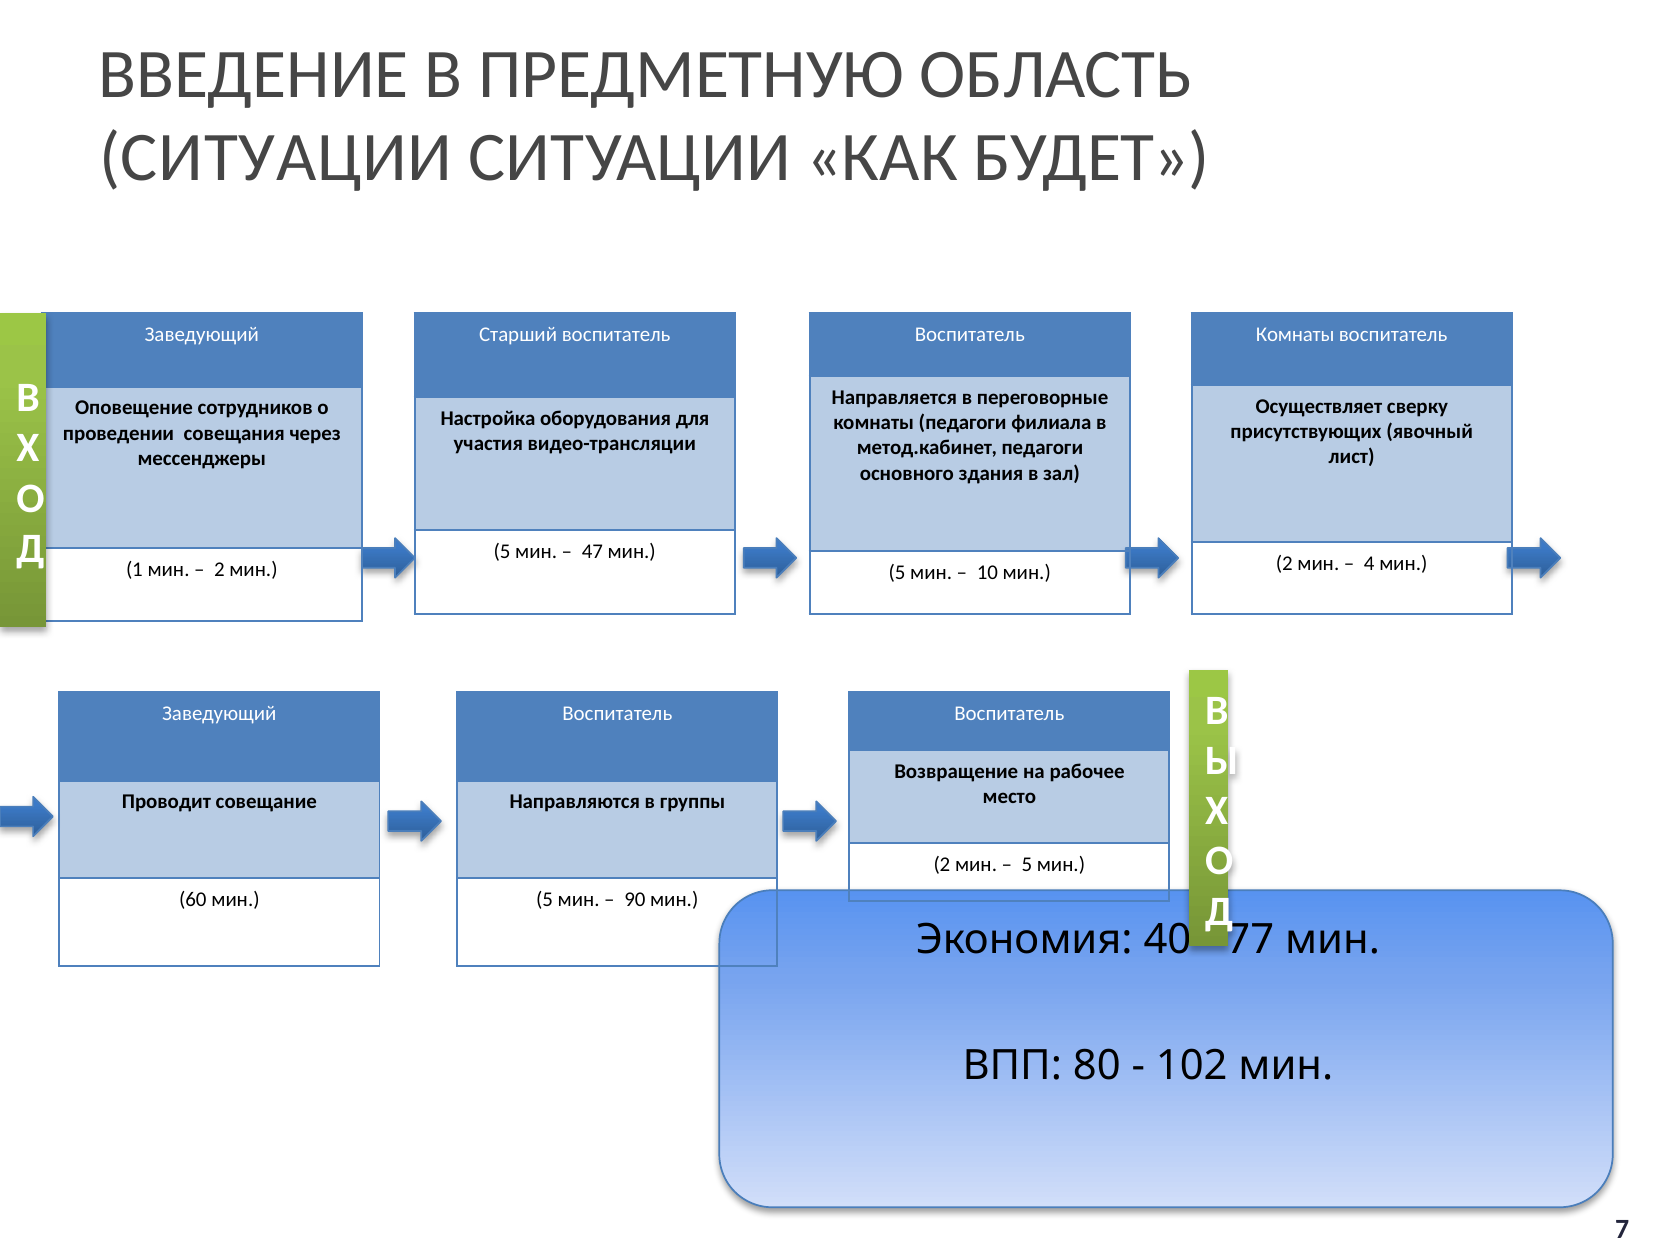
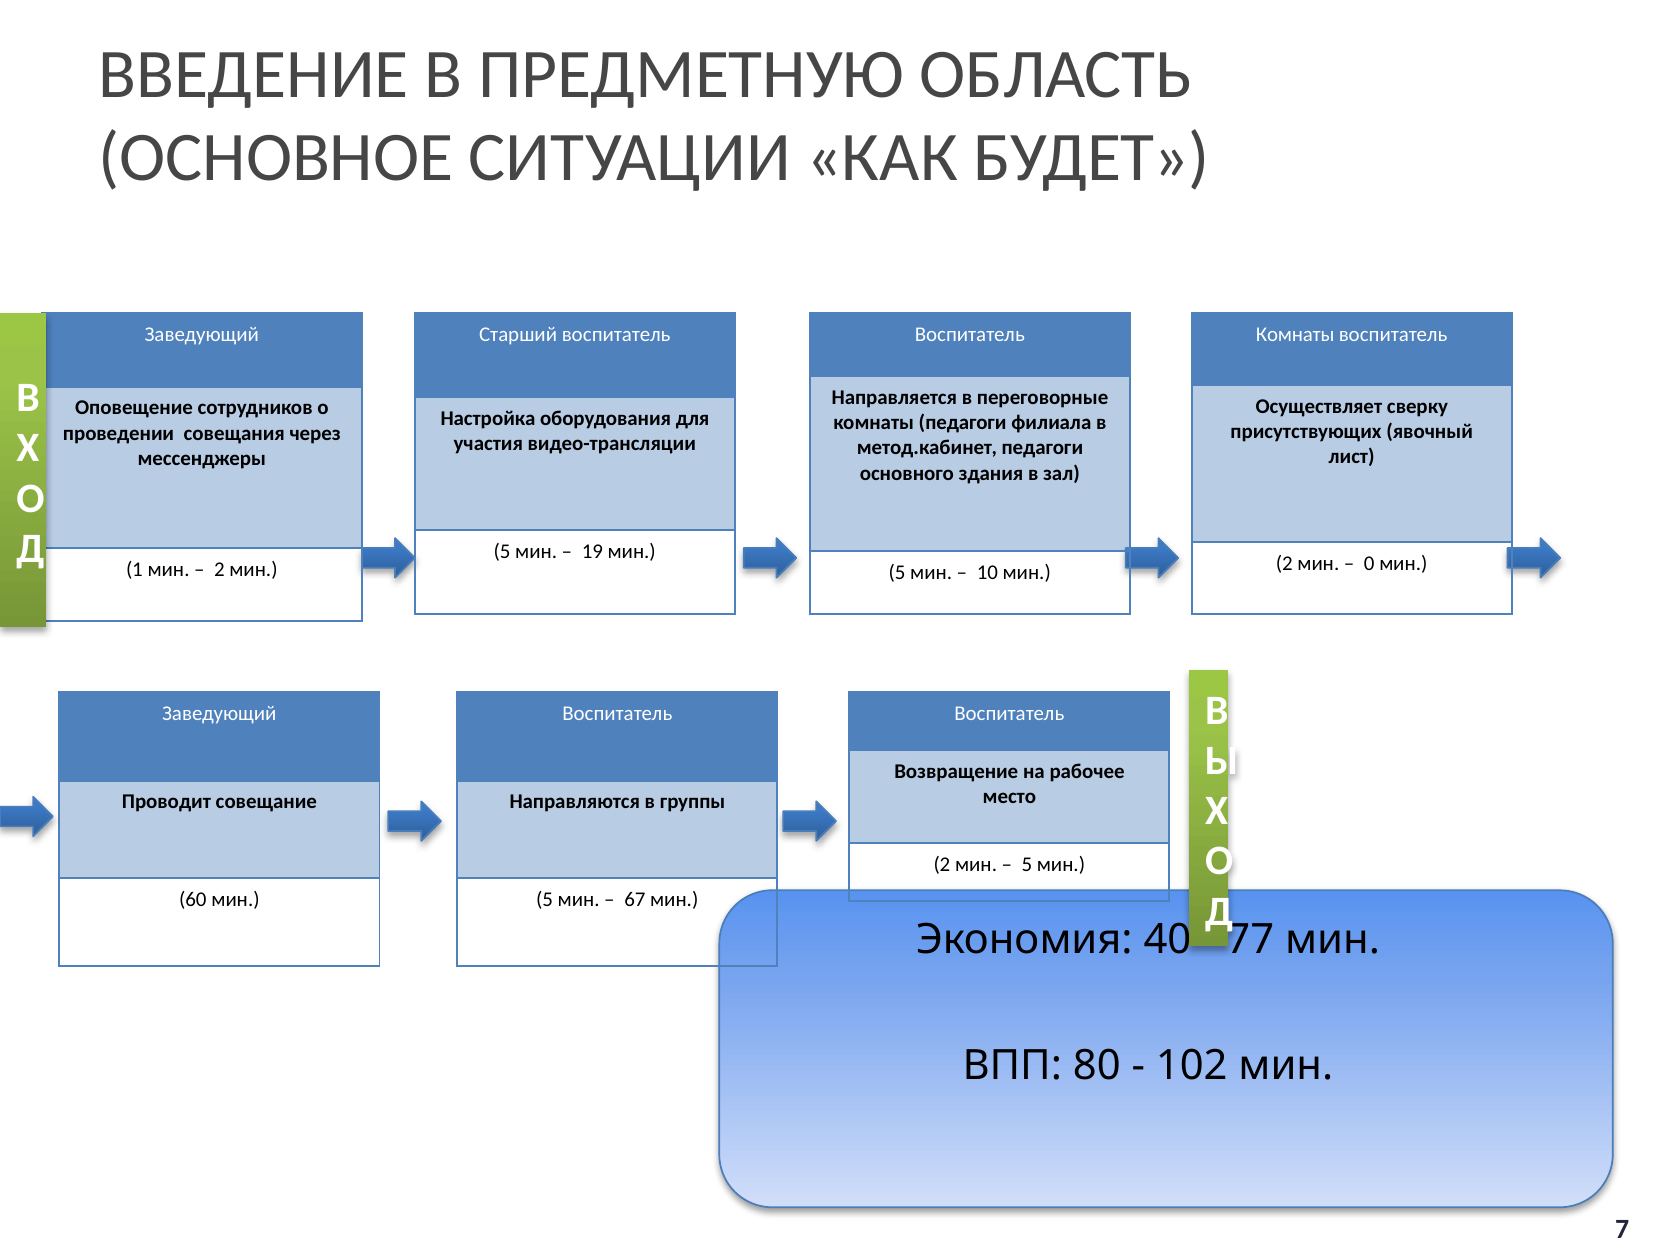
СИТУАЦИИ at (276, 158): СИТУАЦИИ -> ОСНОВНОЕ
47: 47 -> 19
4: 4 -> 0
90: 90 -> 67
